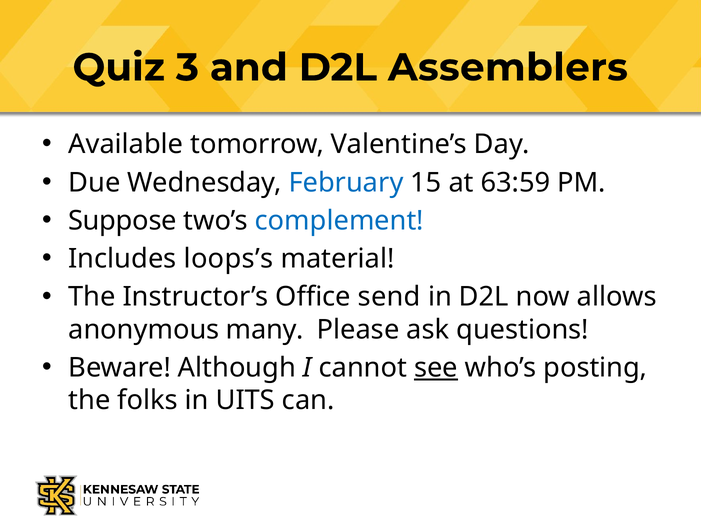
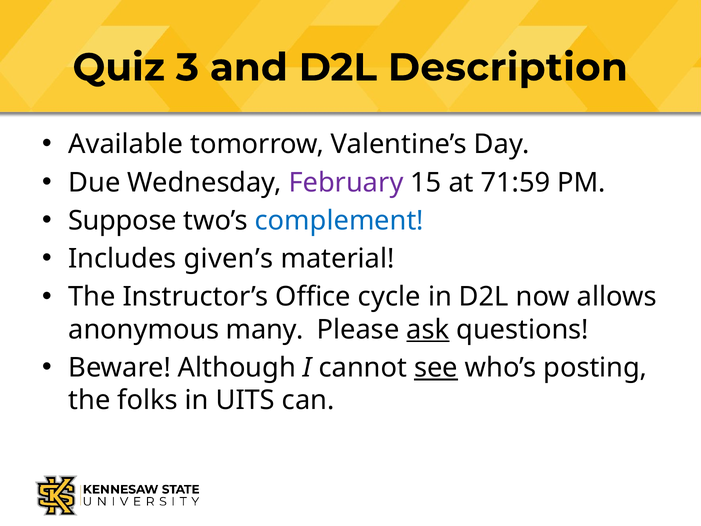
Assemblers: Assemblers -> Description
February colour: blue -> purple
63:59: 63:59 -> 71:59
loops’s: loops’s -> given’s
send: send -> cycle
ask underline: none -> present
